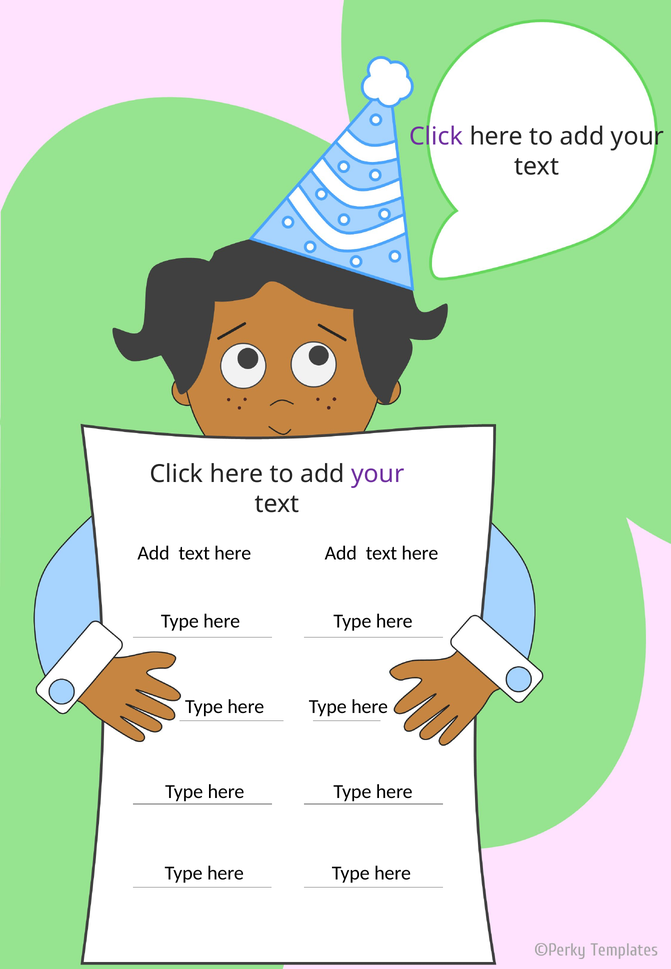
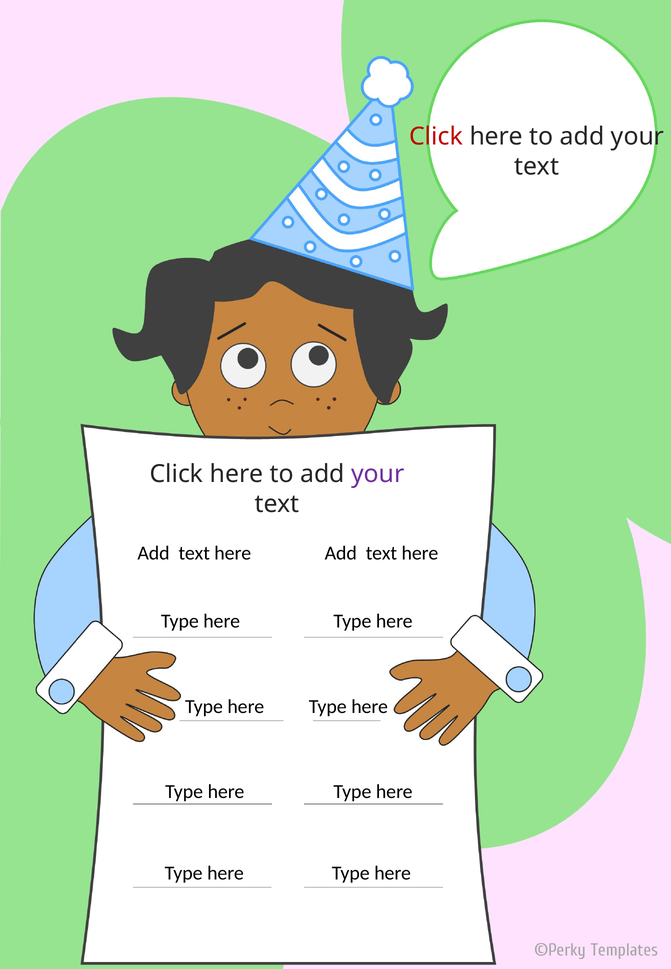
Click at (436, 137) colour: purple -> red
